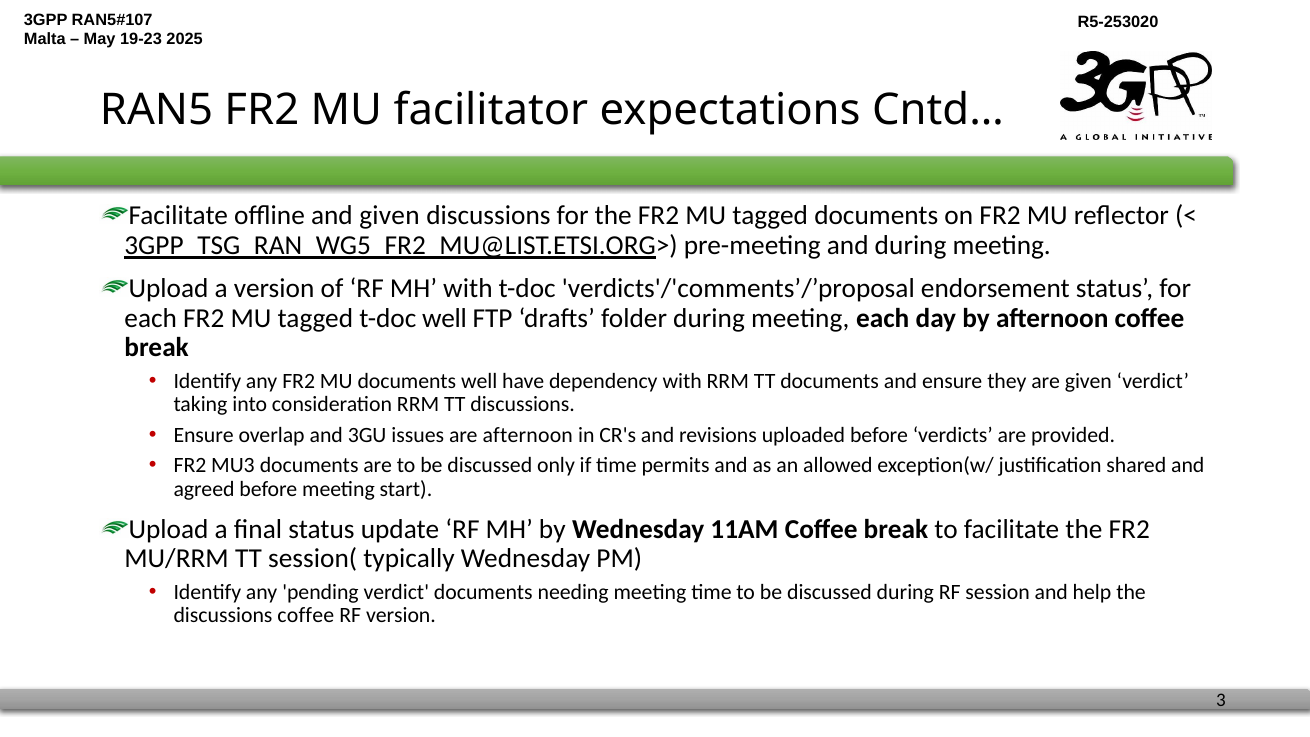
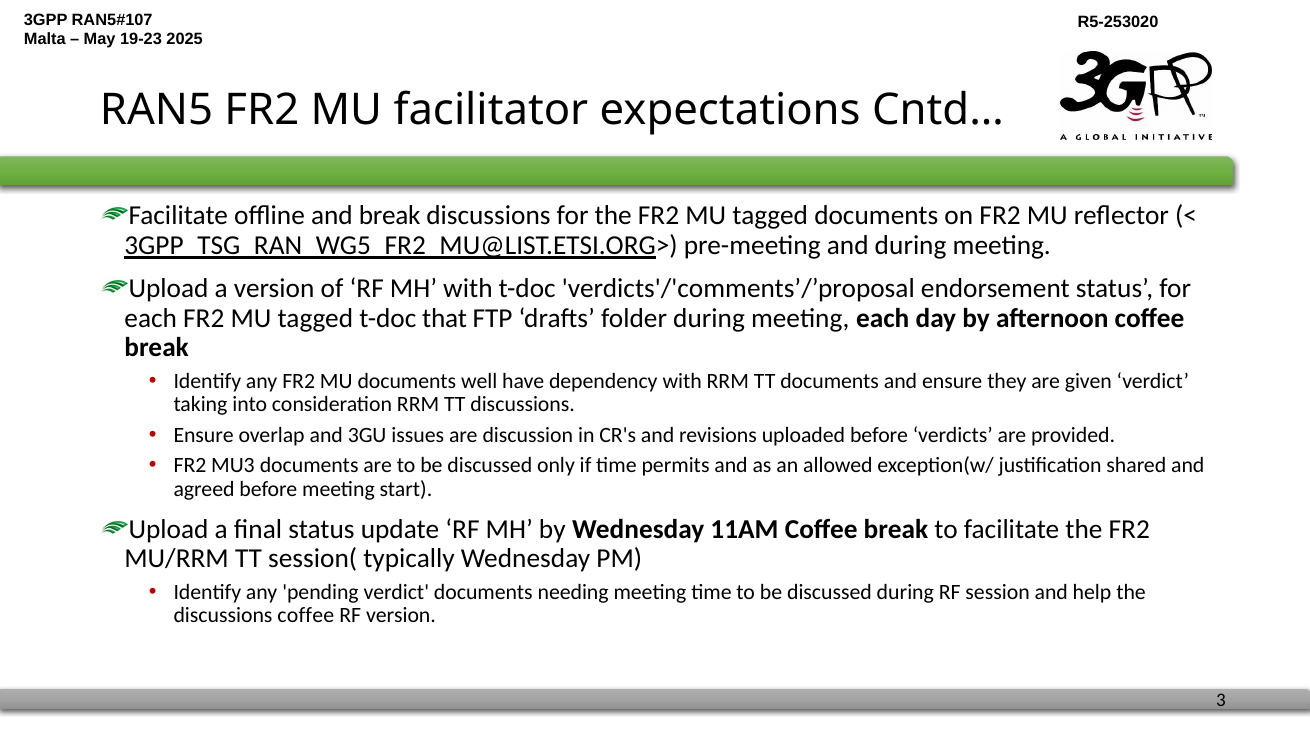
and given: given -> break
t-doc well: well -> that
are afternoon: afternoon -> discussion
